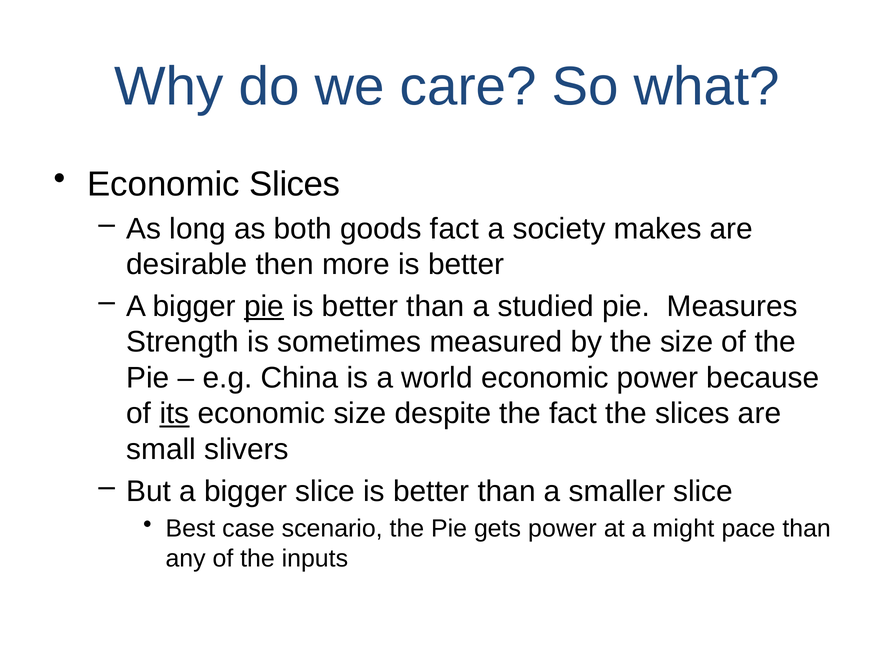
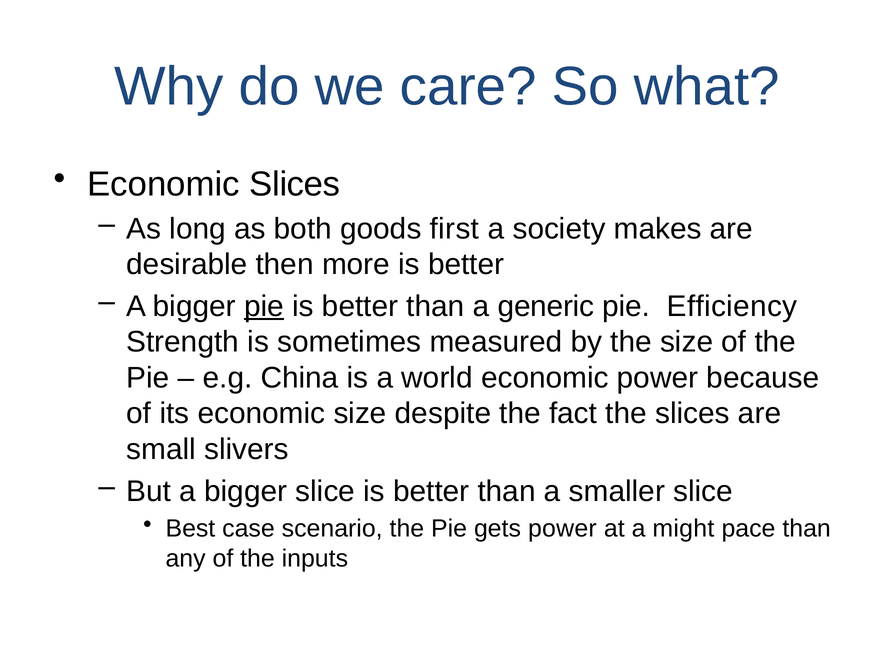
goods fact: fact -> first
studied: studied -> generic
Measures: Measures -> Efficiency
its underline: present -> none
